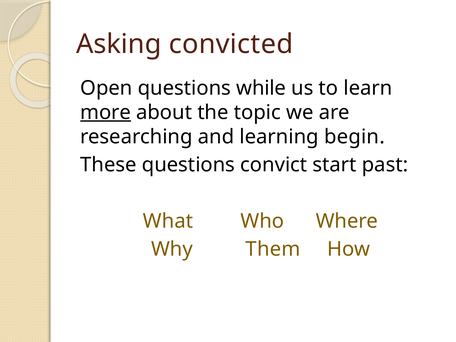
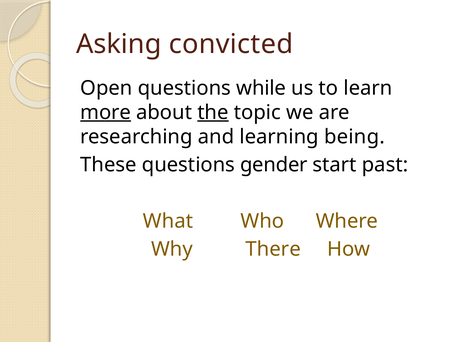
the underline: none -> present
begin: begin -> being
convict: convict -> gender
Them: Them -> There
